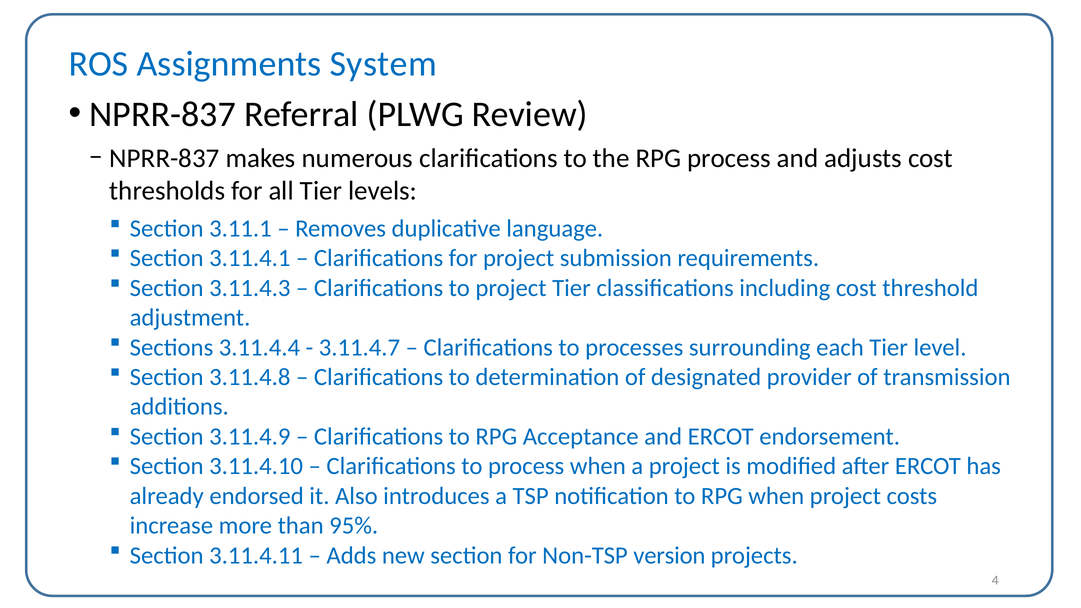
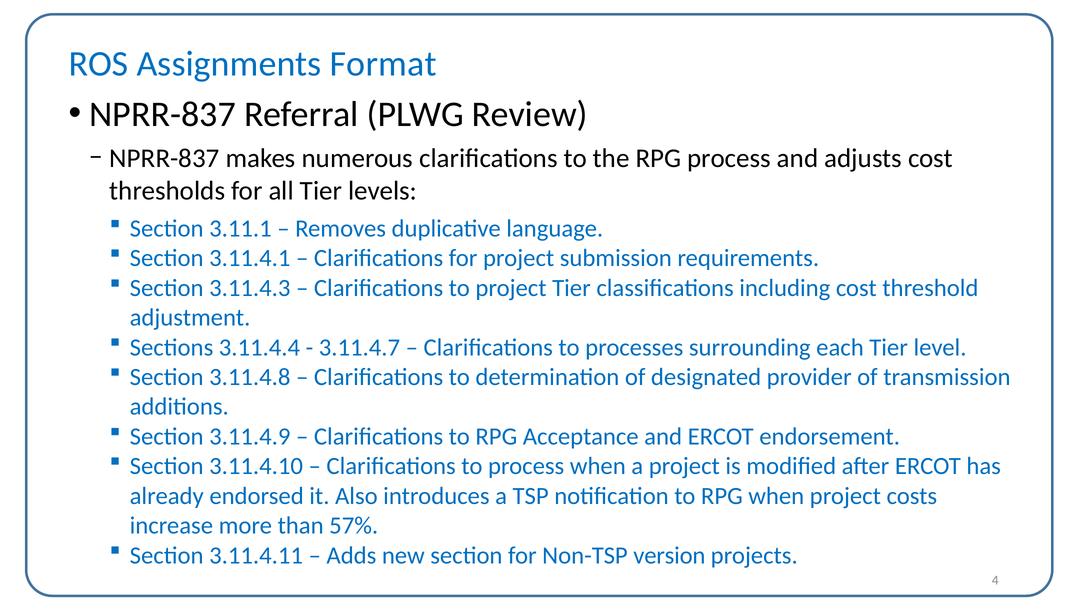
System: System -> Format
95%: 95% -> 57%
